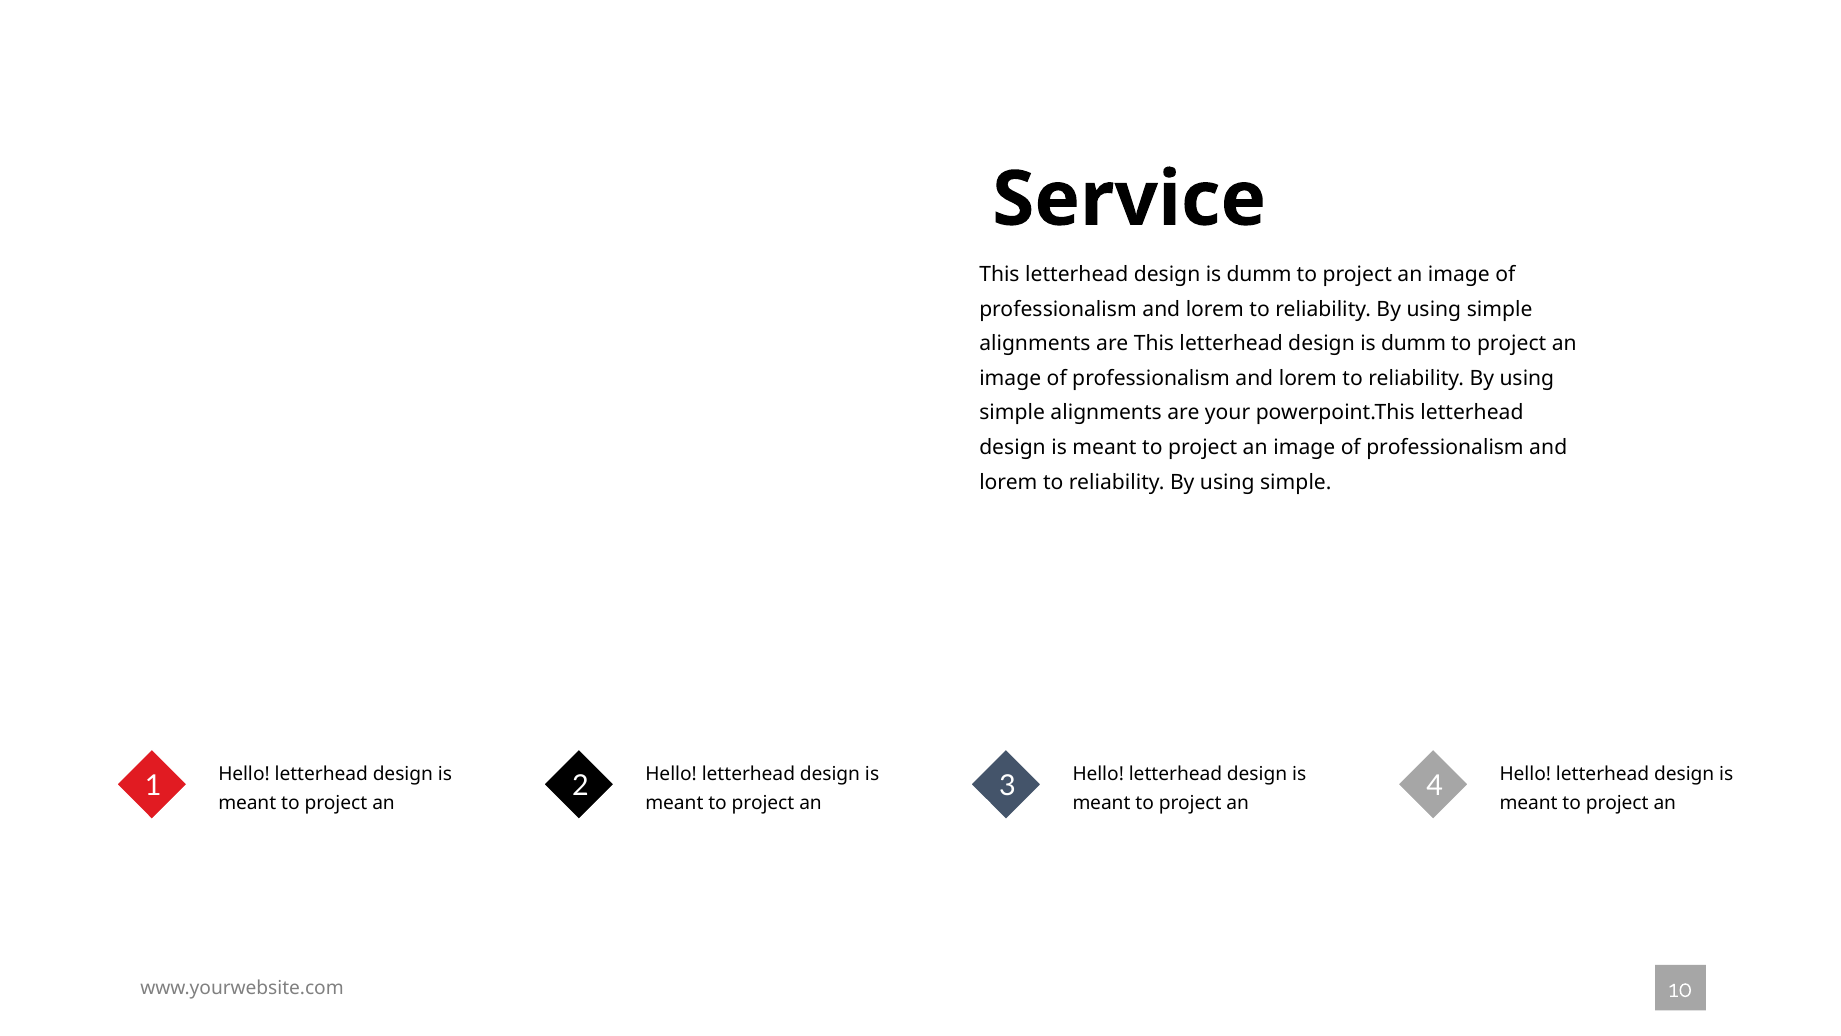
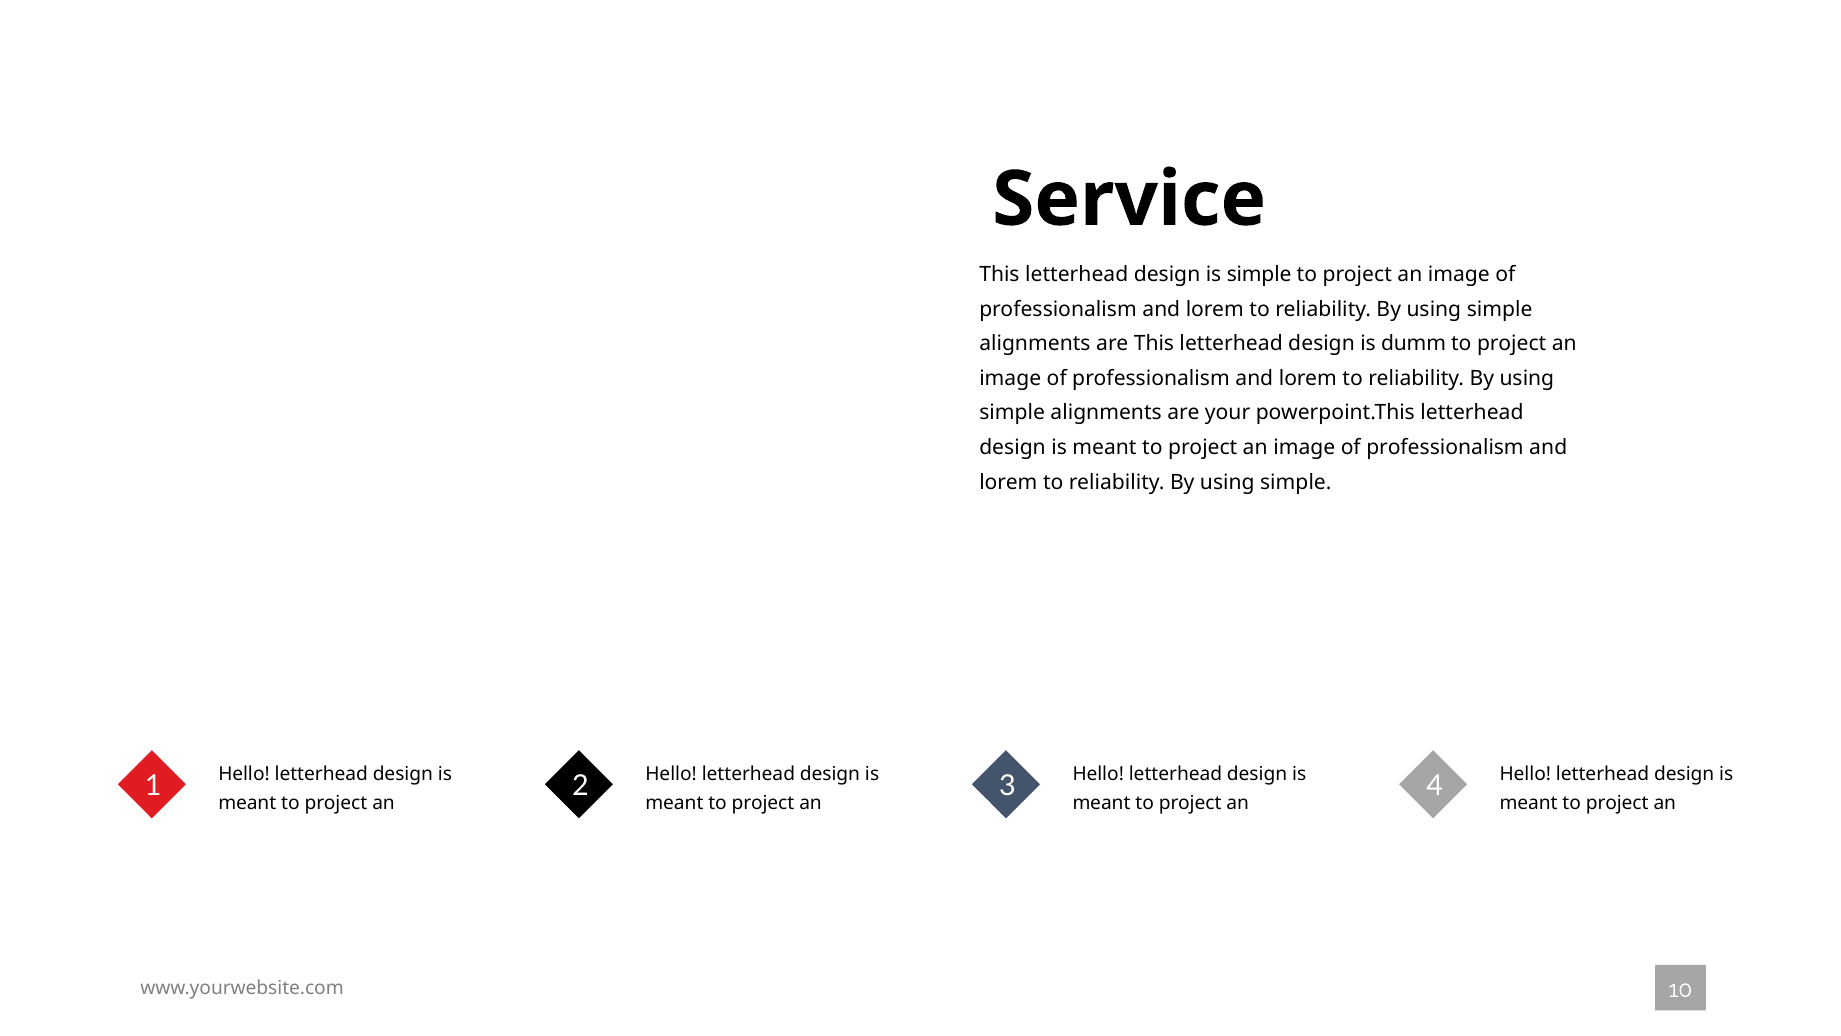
dumm at (1259, 275): dumm -> simple
